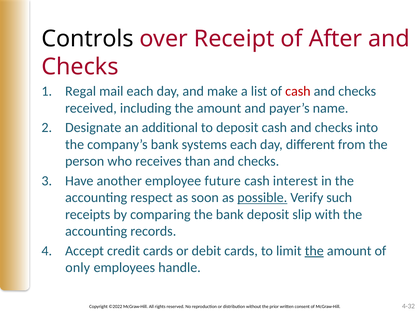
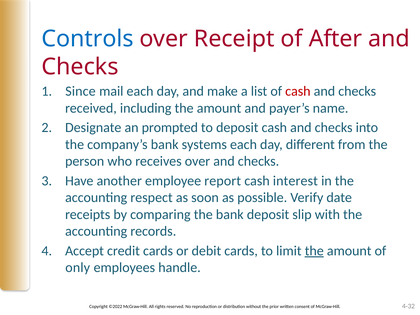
Controls colour: black -> blue
Regal: Regal -> Since
additional: additional -> prompted
receives than: than -> over
future: future -> report
possible underline: present -> none
such: such -> date
